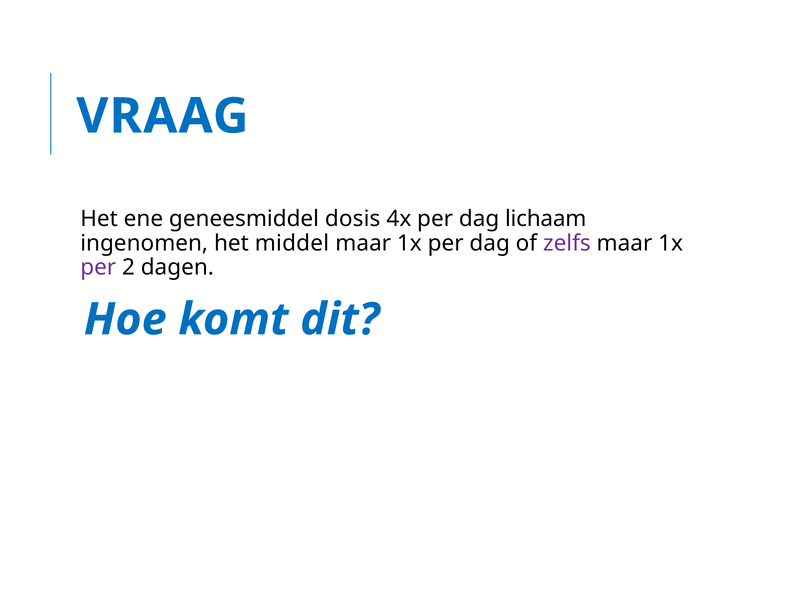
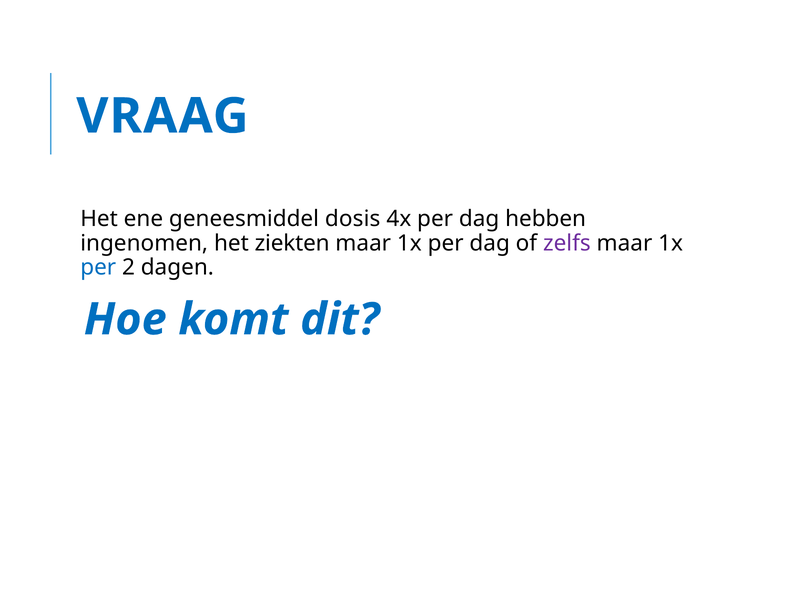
lichaam: lichaam -> hebben
middel: middel -> ziekten
per at (98, 268) colour: purple -> blue
